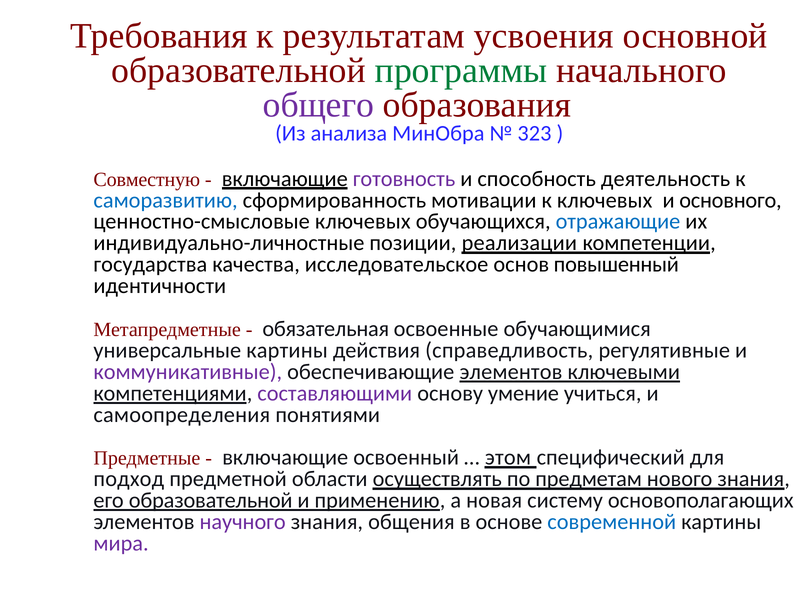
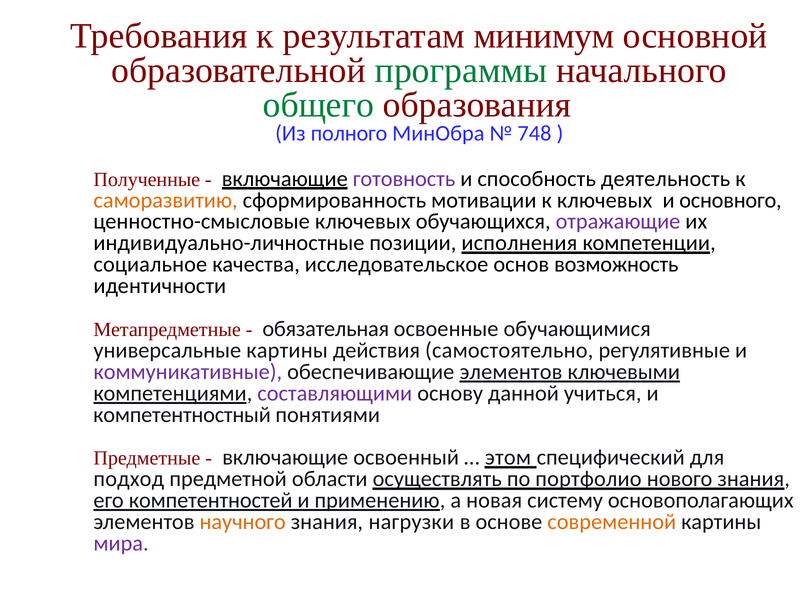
усвоения: усвоения -> минимум
общего colour: purple -> green
анализа: анализа -> полного
323: 323 -> 748
Совместную: Совместную -> Полученные
саморазвитию colour: blue -> orange
отражающие colour: blue -> purple
реализации: реализации -> исполнения
государства: государства -> социальное
повышенный: повышенный -> возможность
справедливость: справедливость -> самостоятельно
умение: умение -> данной
самоопределения: самоопределения -> компетентностный
предметам: предметам -> портфолио
его образовательной: образовательной -> компетентностей
научного colour: purple -> orange
общения: общения -> нагрузки
современной colour: blue -> orange
